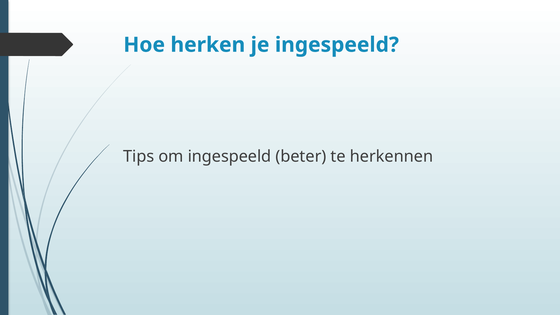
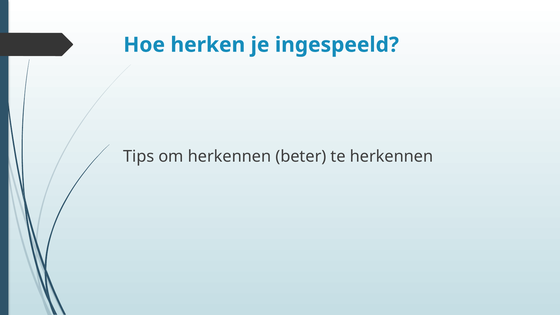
om ingespeeld: ingespeeld -> herkennen
